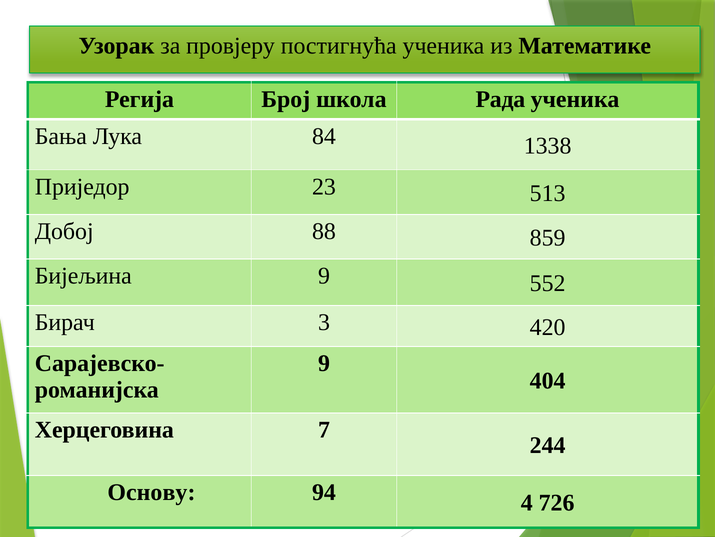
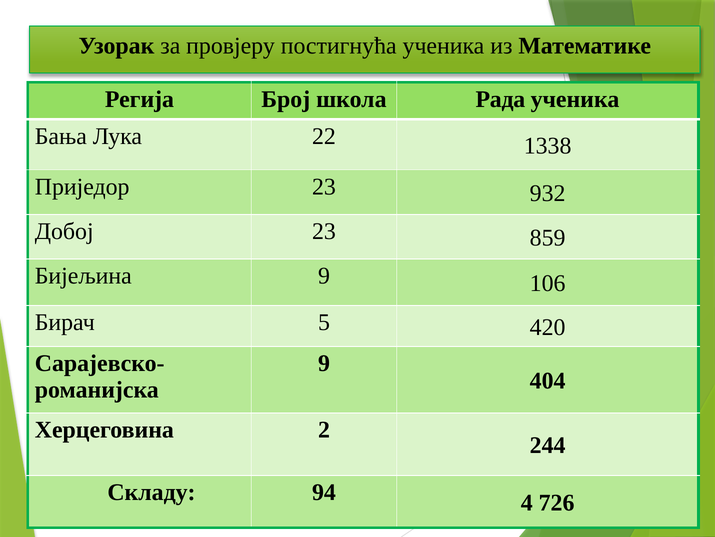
84: 84 -> 22
513: 513 -> 932
Добој 88: 88 -> 23
552: 552 -> 106
Бирач 3: 3 -> 5
7: 7 -> 2
Основу: Основу -> Складу
